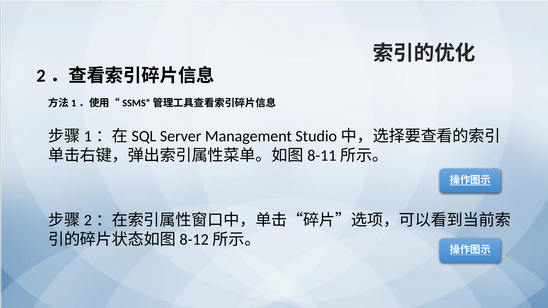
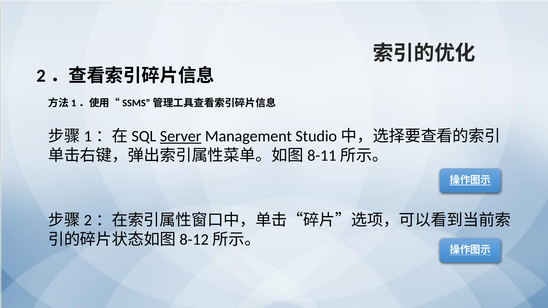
Server underline: none -> present
